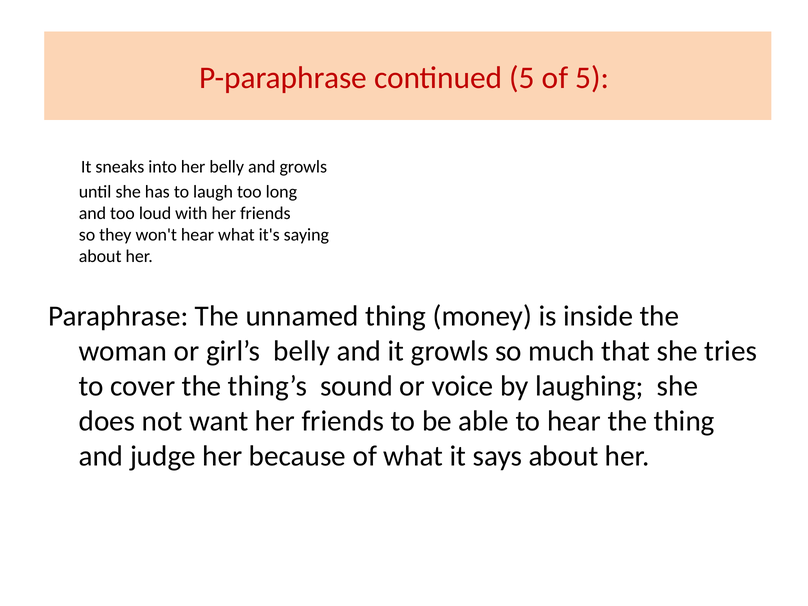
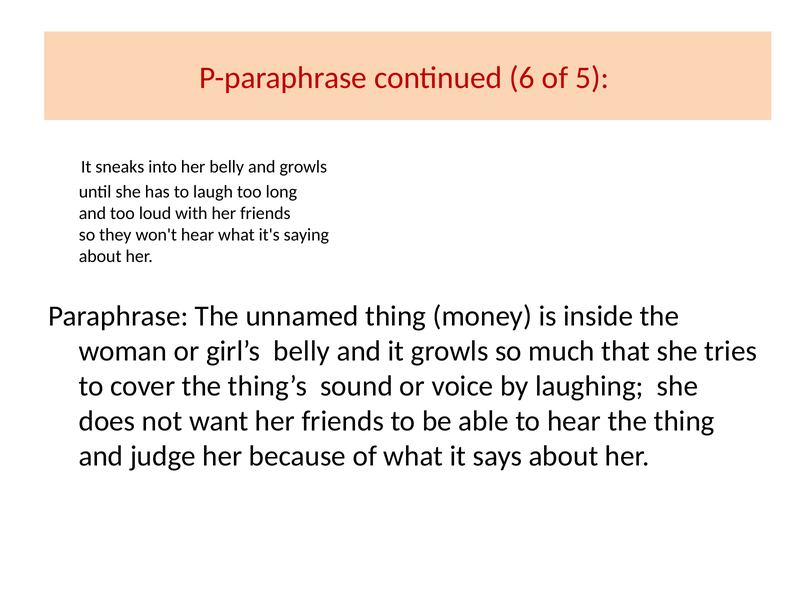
continued 5: 5 -> 6
